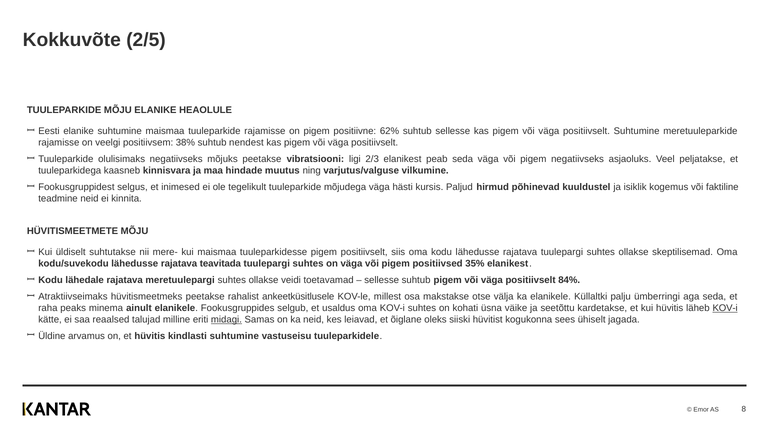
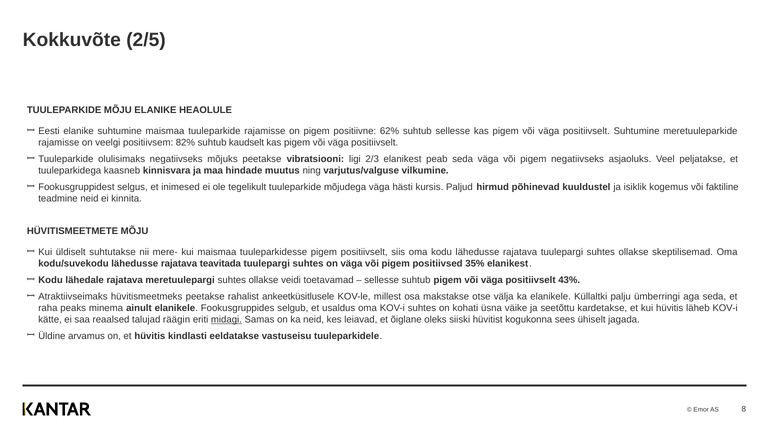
38%: 38% -> 82%
nendest: nendest -> kaudselt
84%: 84% -> 43%
KOV-i at (725, 308) underline: present -> none
milline: milline -> räägin
kindlasti suhtumine: suhtumine -> eeldatakse
